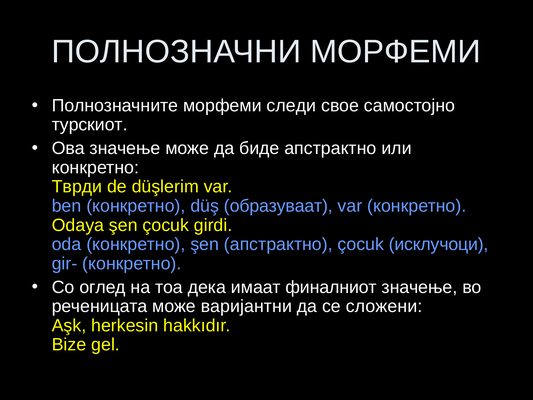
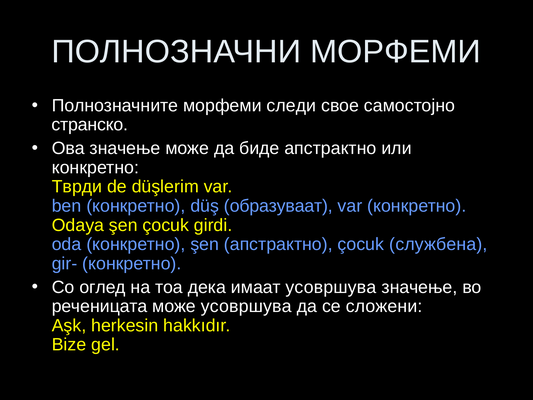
турскиот: турскиот -> странско
исклучоци: исклучоци -> службена
имаат финалниот: финалниот -> усовршува
може варијантни: варијантни -> усовршува
